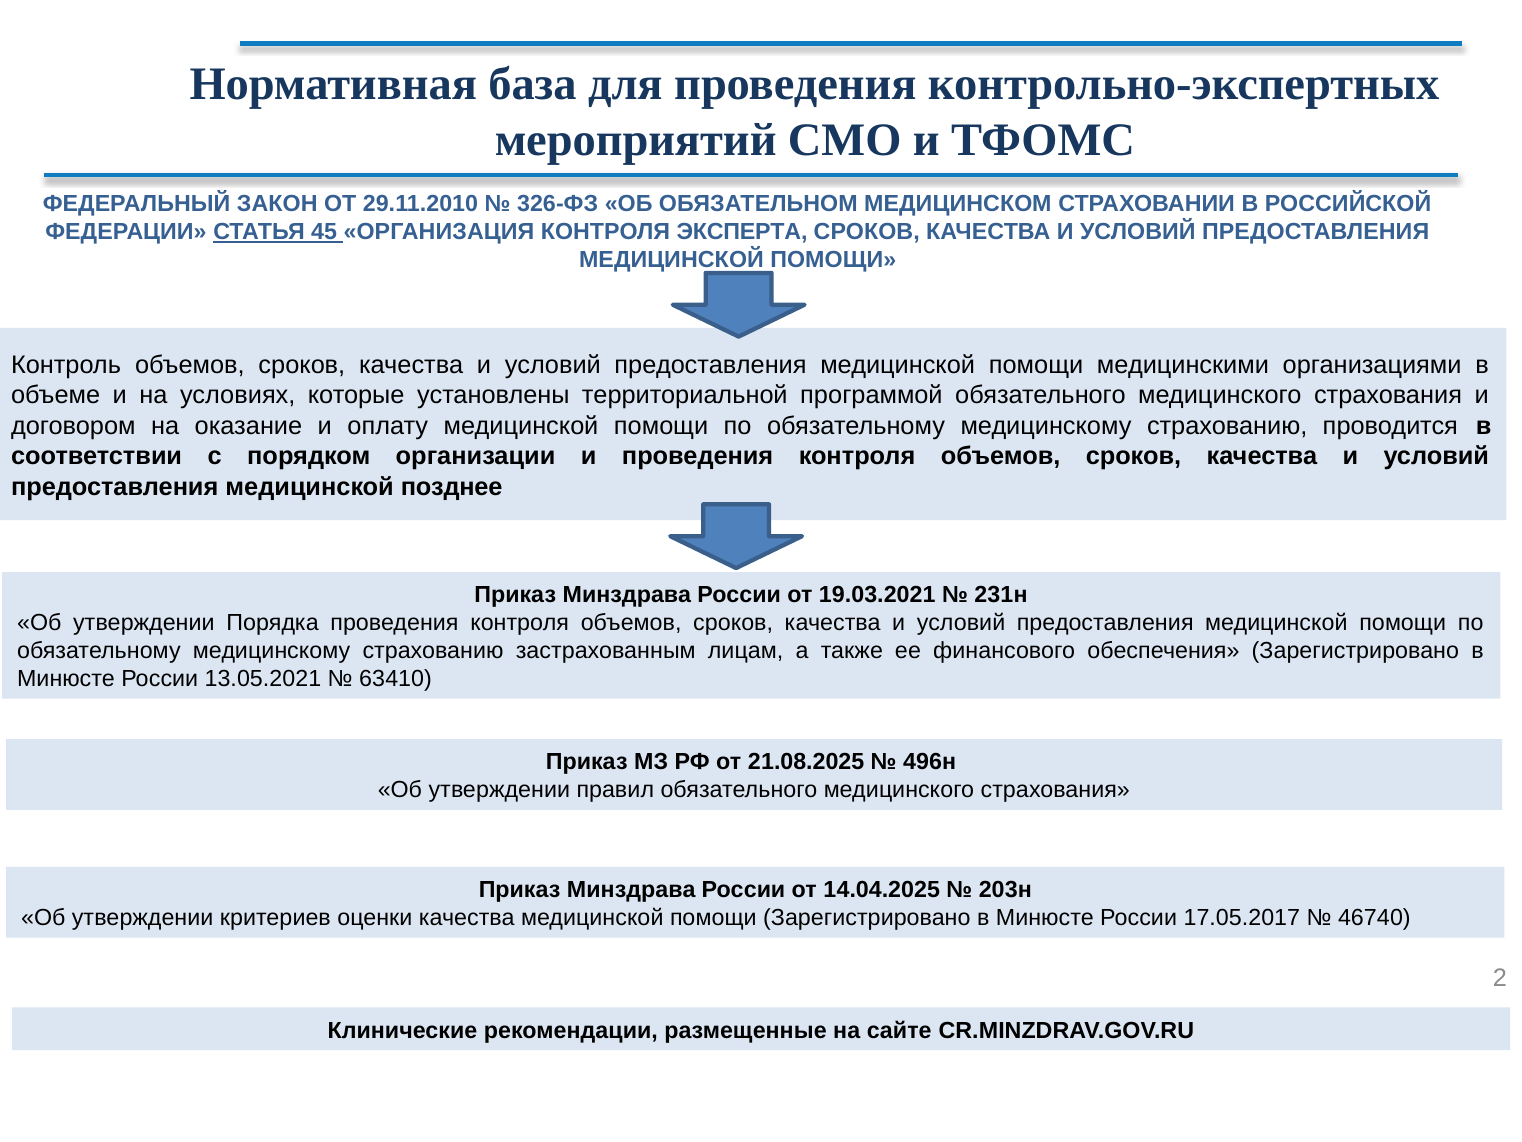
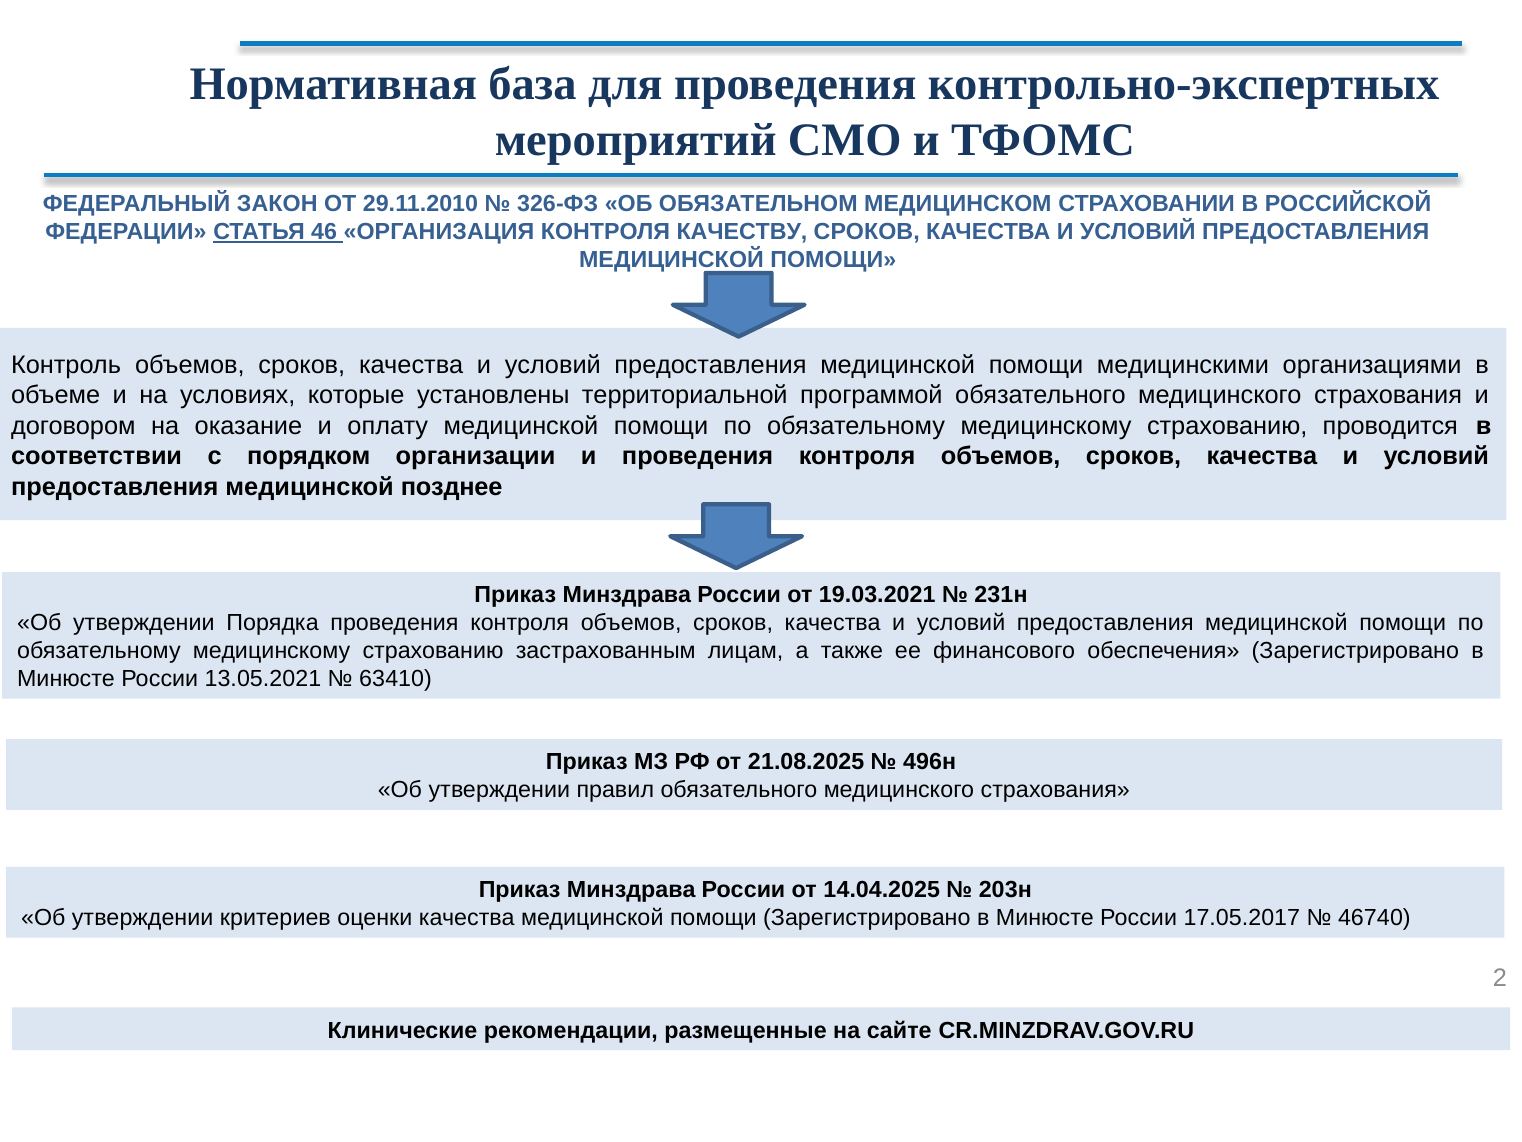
45: 45 -> 46
ЭКСПЕРТА: ЭКСПЕРТА -> КАЧЕСТВУ
